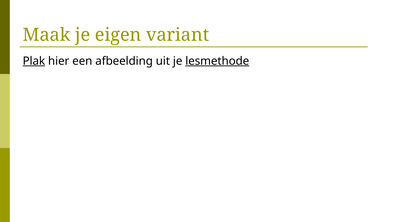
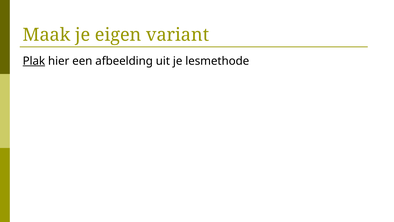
lesmethode underline: present -> none
